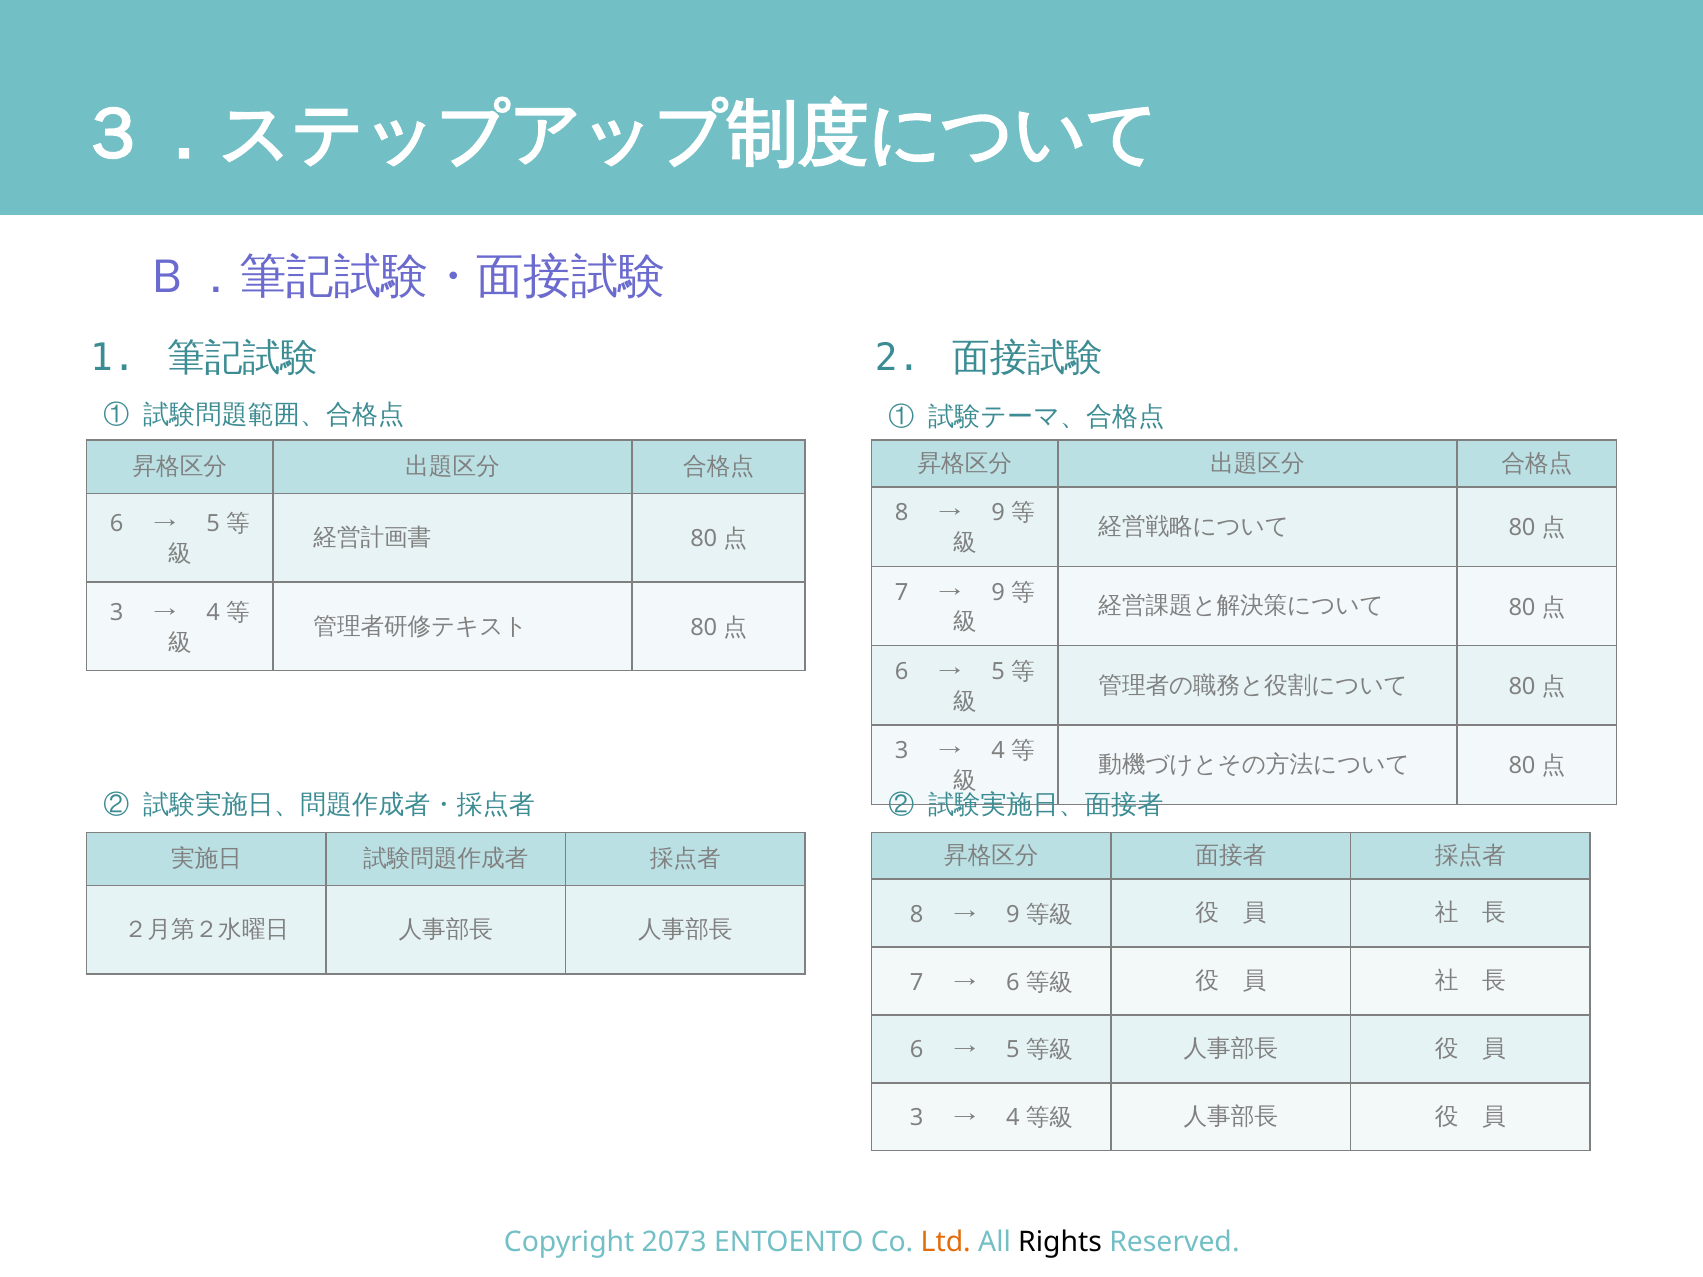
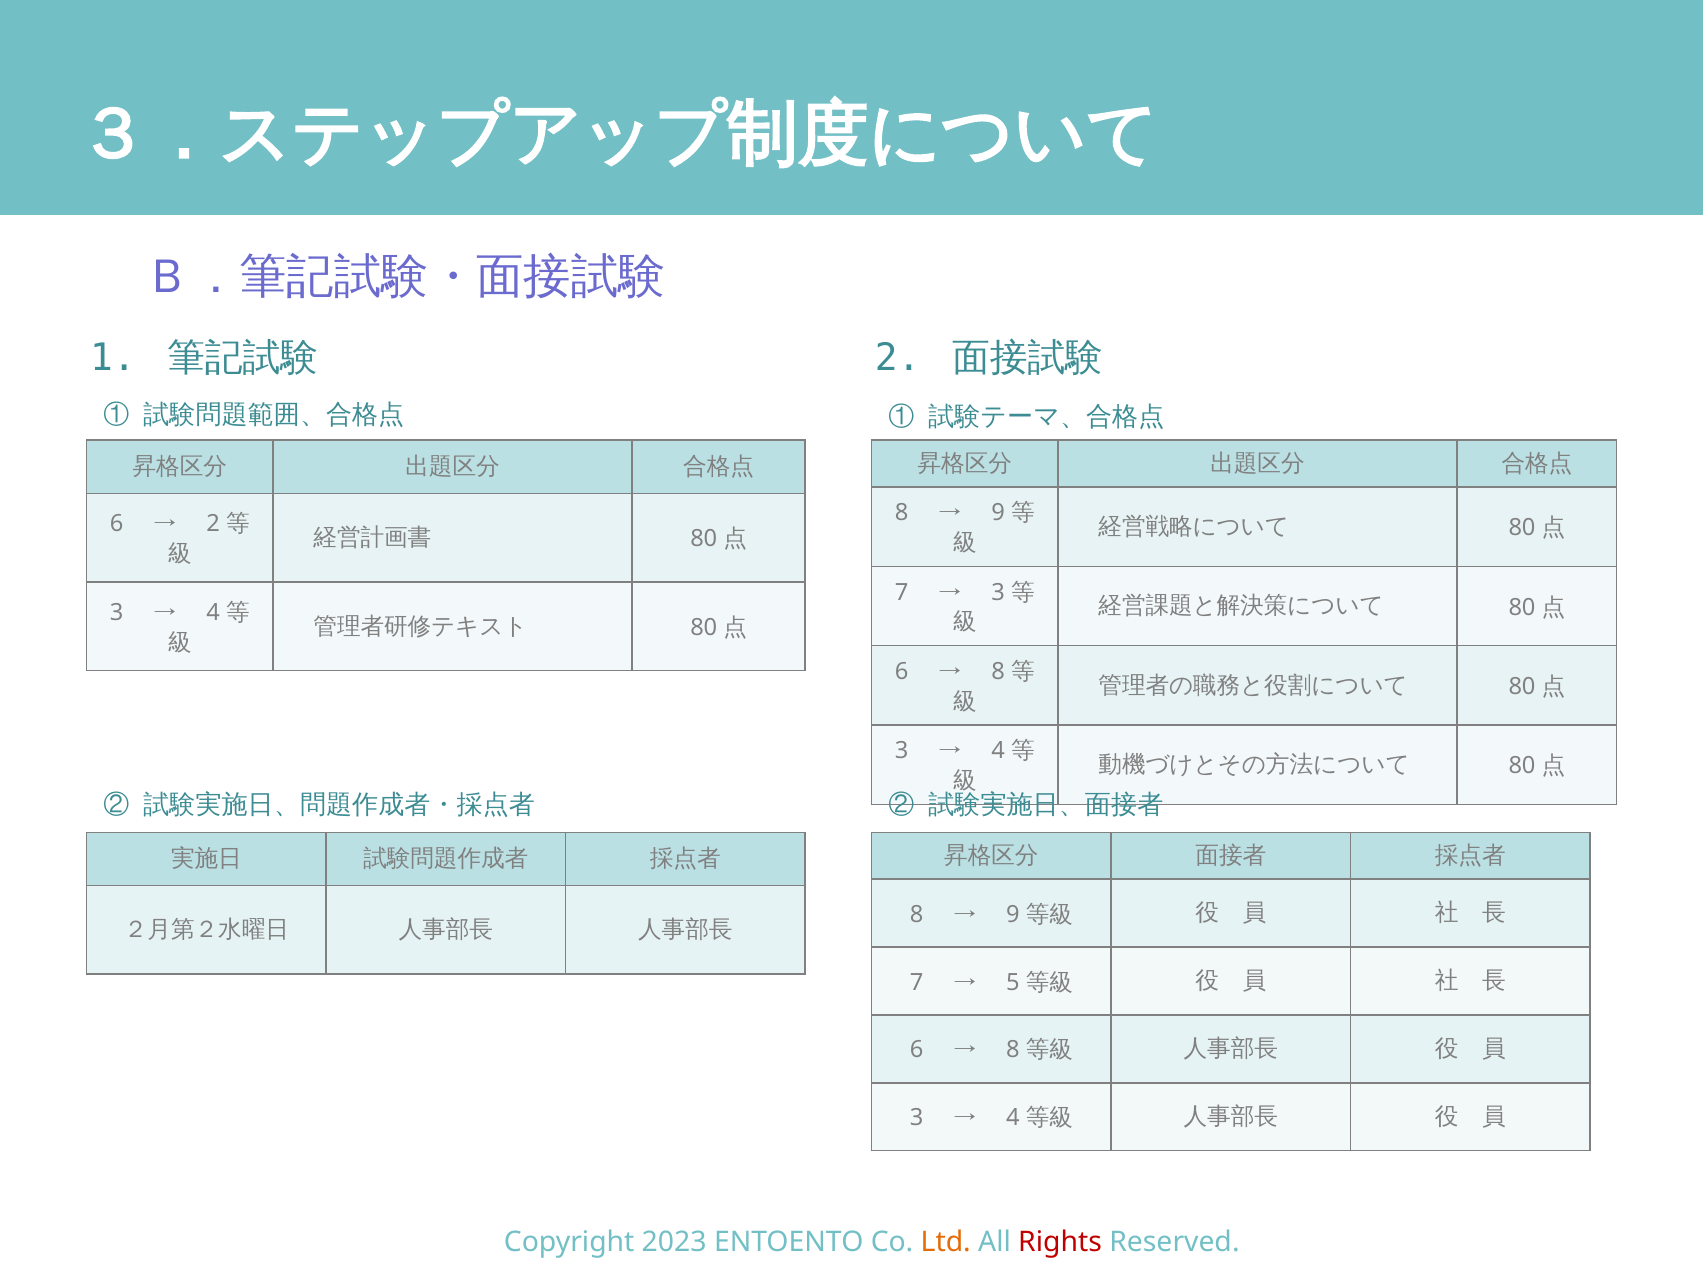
5 at (213, 524): 5 -> 2
9 at (998, 592): 9 -> 3
5 at (998, 672): 5 -> 8
6 at (1013, 982): 6 -> 5
5 at (1013, 1050): 5 -> 8
2073: 2073 -> 2023
Rights colour: black -> red
